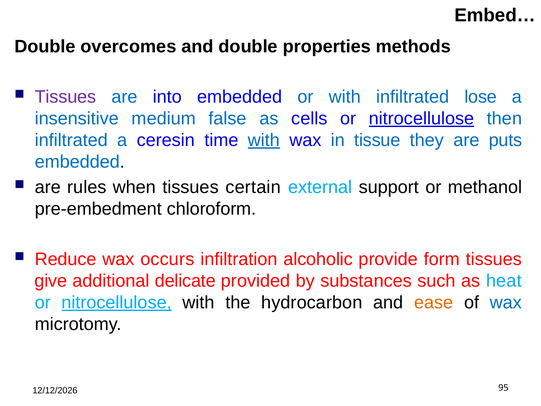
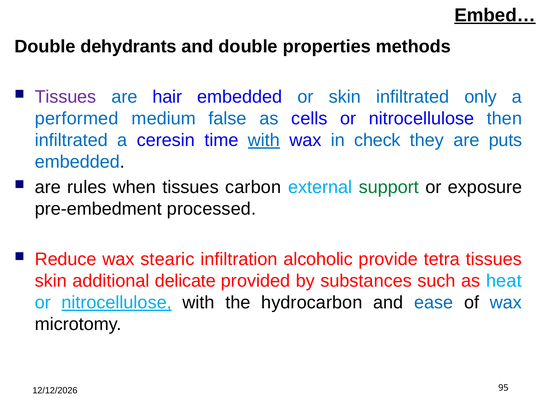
Embed… underline: none -> present
overcomes: overcomes -> dehydrants
into: into -> hair
or with: with -> skin
lose: lose -> only
insensitive: insensitive -> performed
nitrocellulose at (422, 118) underline: present -> none
tissue: tissue -> check
certain: certain -> carbon
support colour: black -> green
methanol: methanol -> exposure
chloroform: chloroform -> processed
occurs: occurs -> stearic
form: form -> tetra
give at (51, 281): give -> skin
ease colour: orange -> blue
